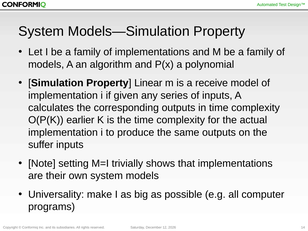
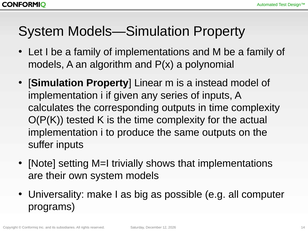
receive: receive -> instead
earlier: earlier -> tested
